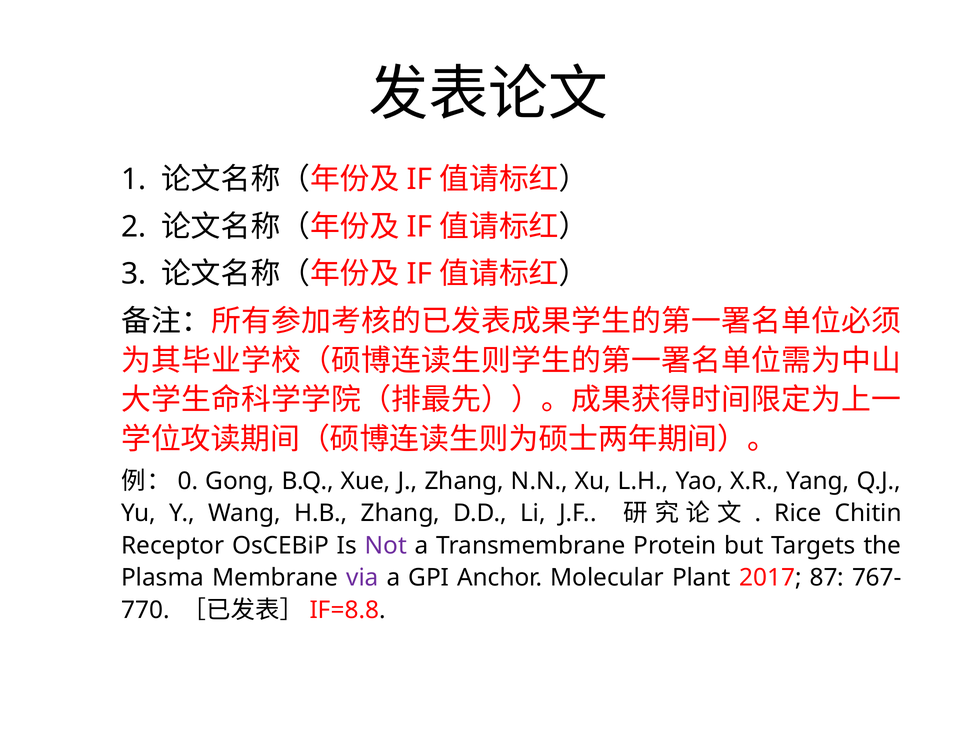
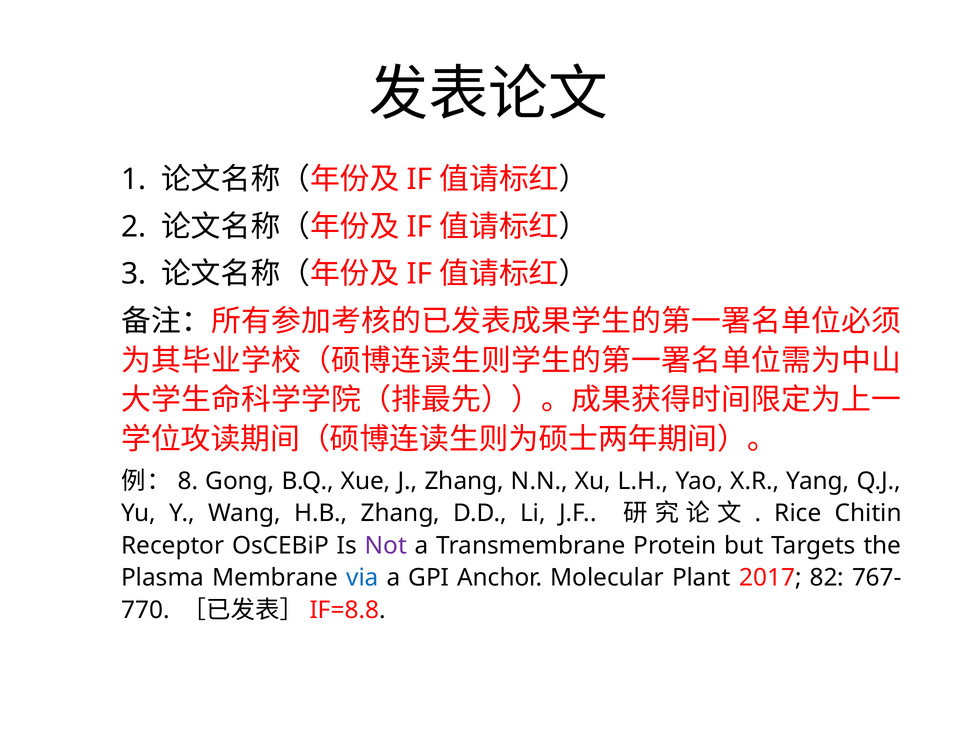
0: 0 -> 8
via colour: purple -> blue
87: 87 -> 82
